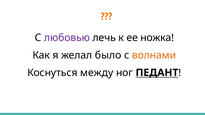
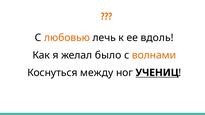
любовью colour: purple -> orange
ножка: ножка -> вдоль
ПЕДАНТ: ПЕДАНТ -> УЧЕНИЦ
